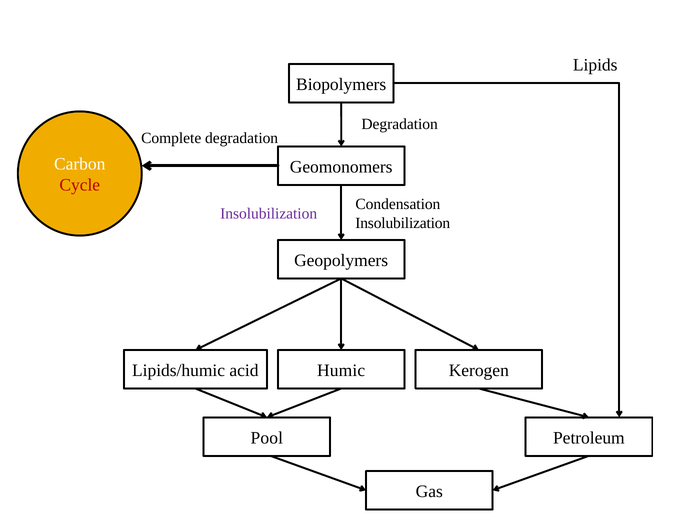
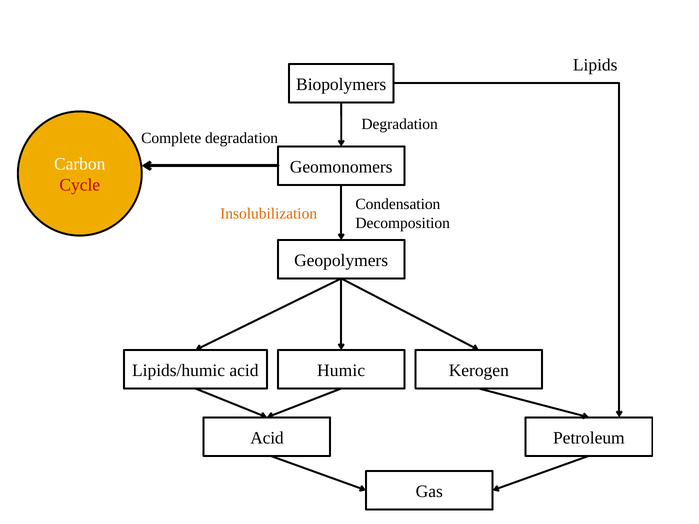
Insolubilization at (269, 213) colour: purple -> orange
Insolubilization at (403, 223): Insolubilization -> Decomposition
Pool at (267, 438): Pool -> Acid
